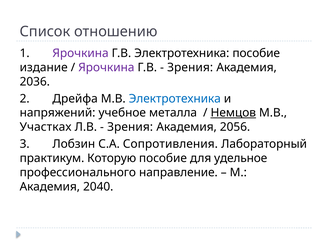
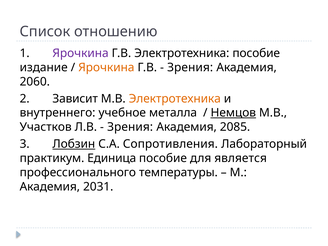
Ярочкина at (106, 67) colour: purple -> orange
2036: 2036 -> 2060
Дрейфа: Дрейфа -> Зависит
Электротехника at (175, 99) colour: blue -> orange
напряжений: напряжений -> внутреннего
Участках: Участках -> Участков
2056: 2056 -> 2085
Лобзин underline: none -> present
Которую: Которую -> Единица
удельное: удельное -> является
направление: направление -> температуры
2040: 2040 -> 2031
